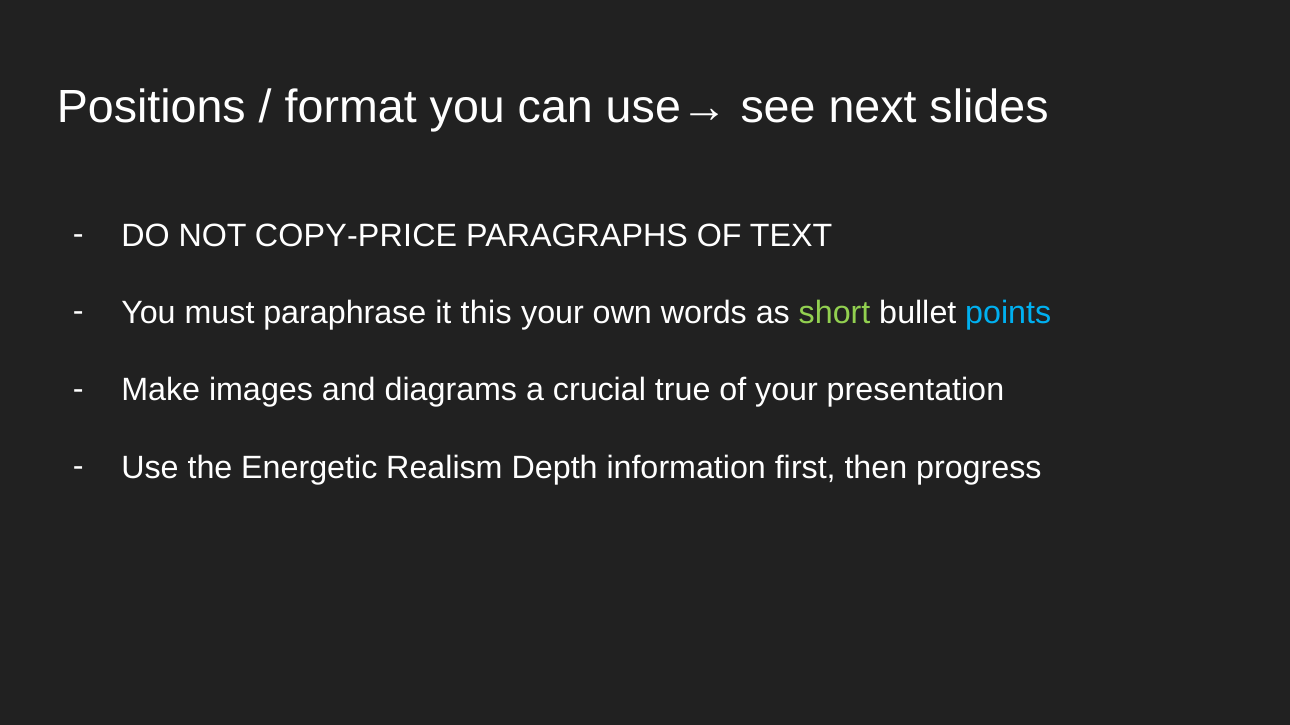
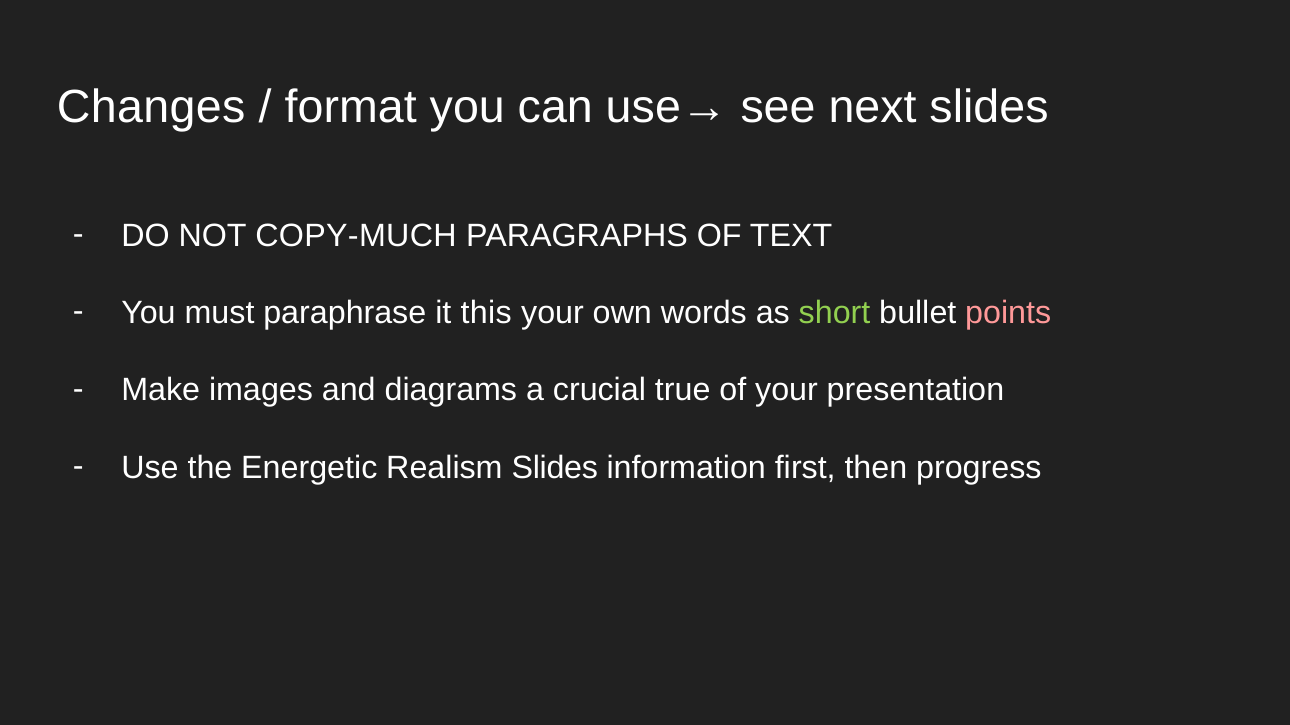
Positions: Positions -> Changes
COPY-PRICE: COPY-PRICE -> COPY-MUCH
points colour: light blue -> pink
Realism Depth: Depth -> Slides
